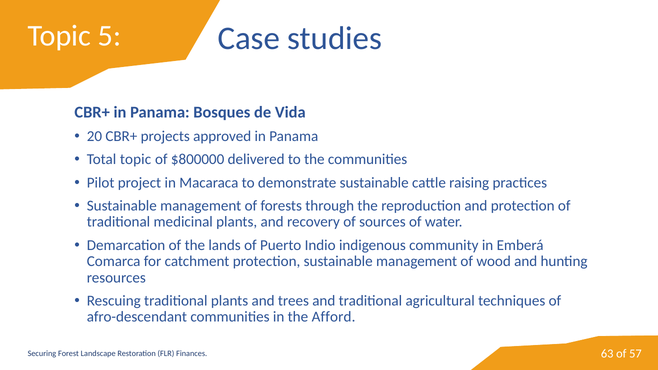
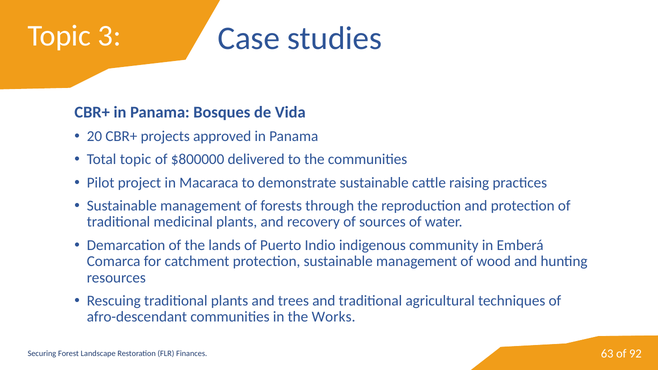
5: 5 -> 3
Afford: Afford -> Works
57: 57 -> 92
